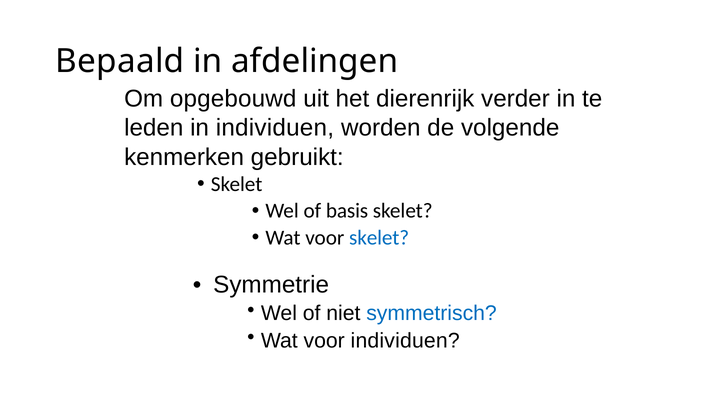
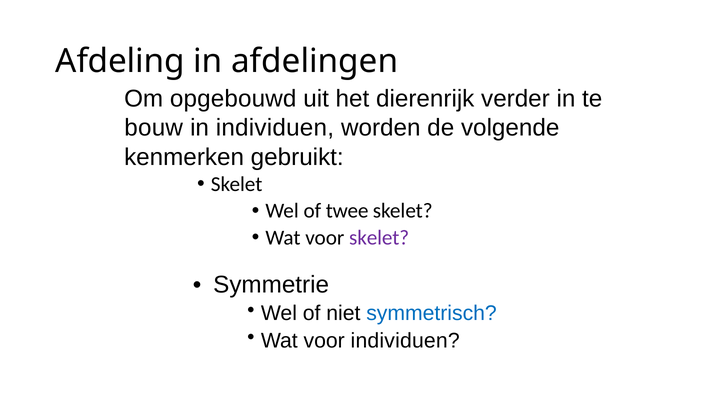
Bepaald: Bepaald -> Afdeling
leden: leden -> bouw
basis: basis -> twee
skelet at (379, 238) colour: blue -> purple
